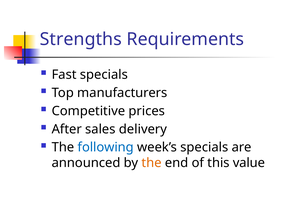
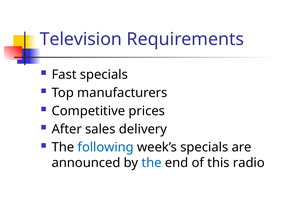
Strengths: Strengths -> Television
the at (152, 163) colour: orange -> blue
value: value -> radio
